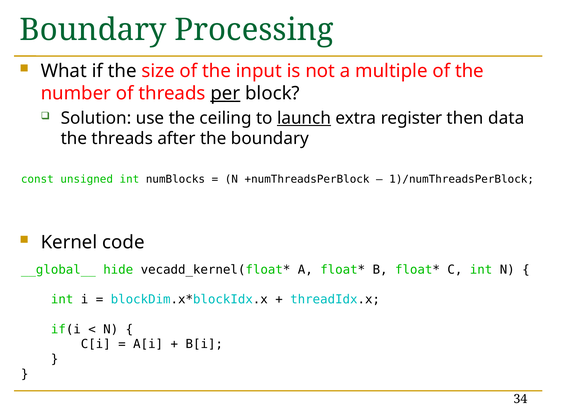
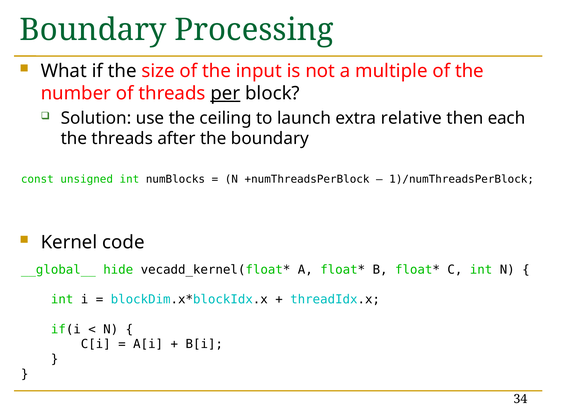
launch underline: present -> none
register: register -> relative
data: data -> each
